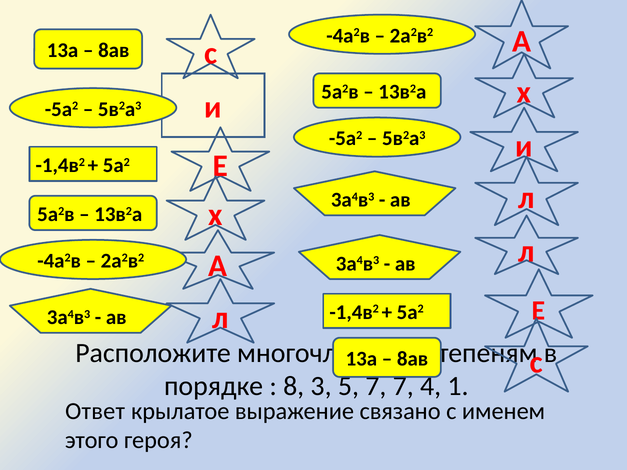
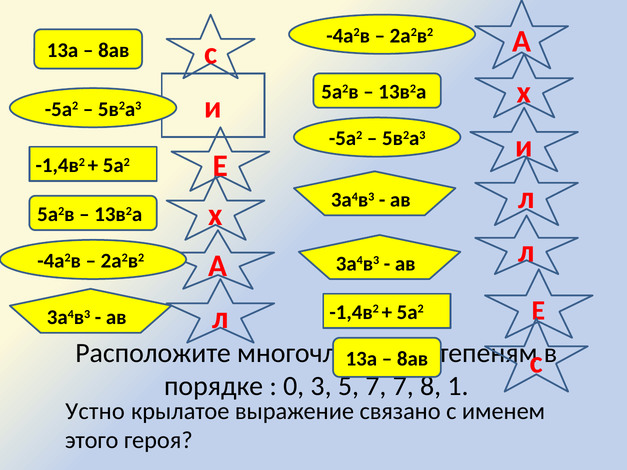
8: 8 -> 0
4: 4 -> 8
Ответ: Ответ -> Устно
